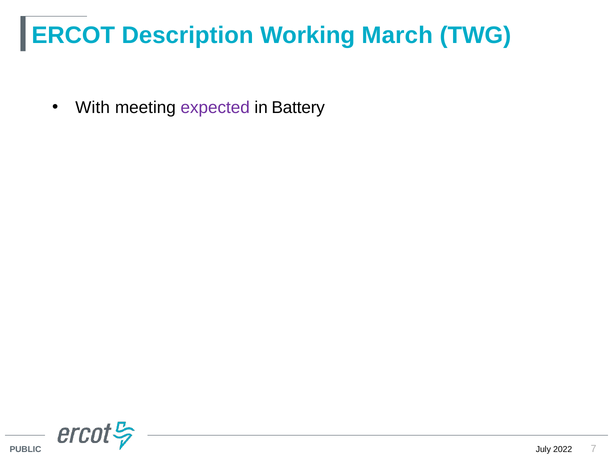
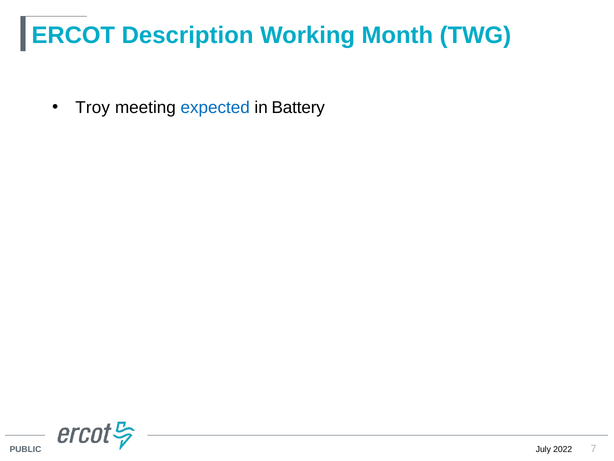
March: March -> Month
With: With -> Troy
expected colour: purple -> blue
